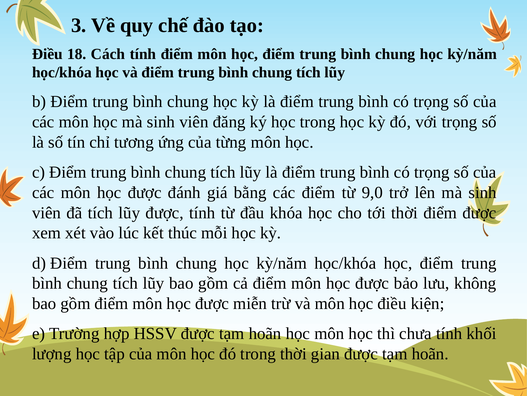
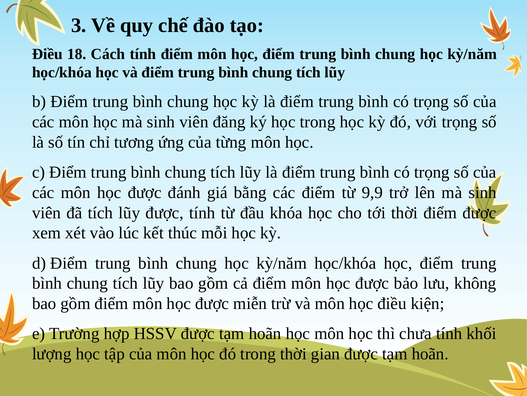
9,0: 9,0 -> 9,9
